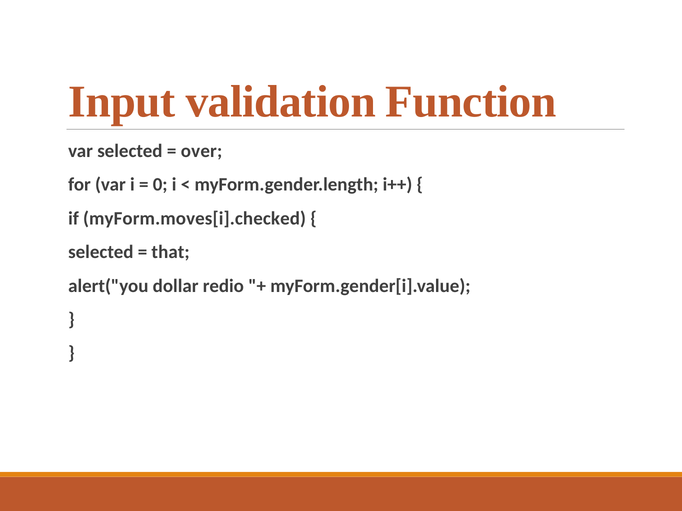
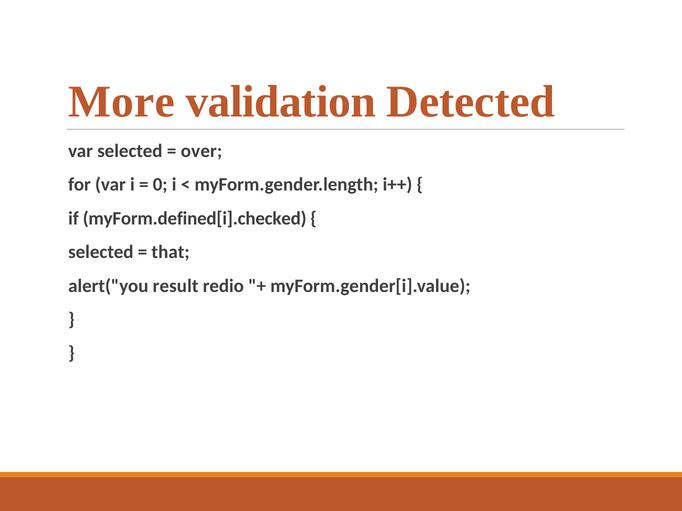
Input: Input -> More
Function: Function -> Detected
myForm.moves[i].checked: myForm.moves[i].checked -> myForm.defined[i].checked
dollar: dollar -> result
